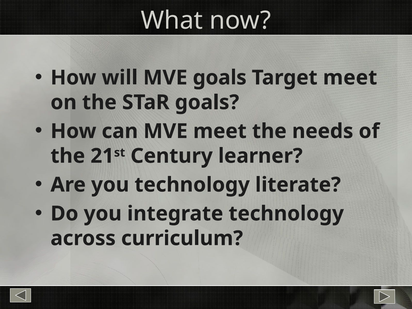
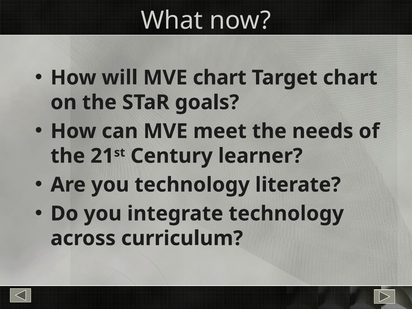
MVE goals: goals -> chart
Target meet: meet -> chart
